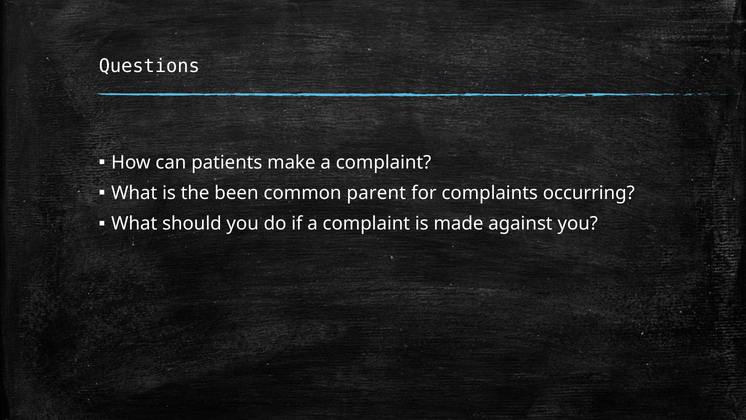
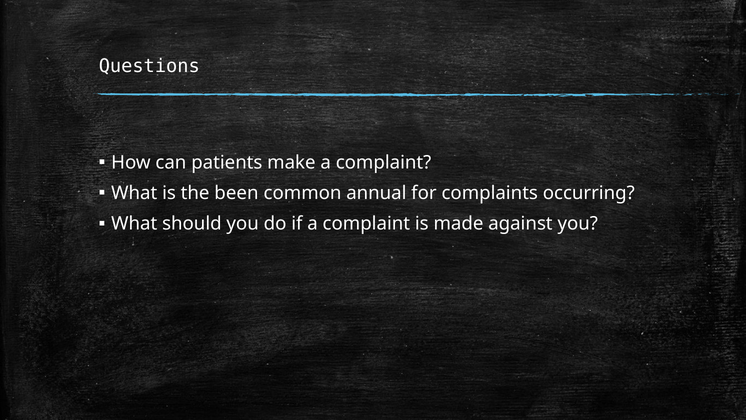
parent: parent -> annual
